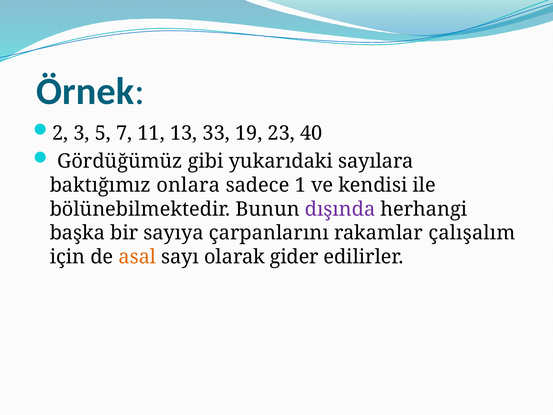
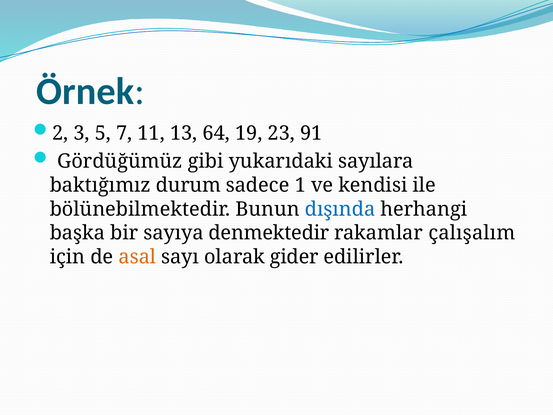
33: 33 -> 64
40: 40 -> 91
onlara: onlara -> durum
dışında colour: purple -> blue
çarpanlarını: çarpanlarını -> denmektedir
